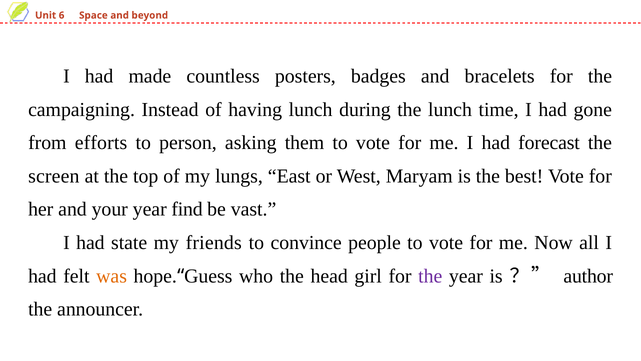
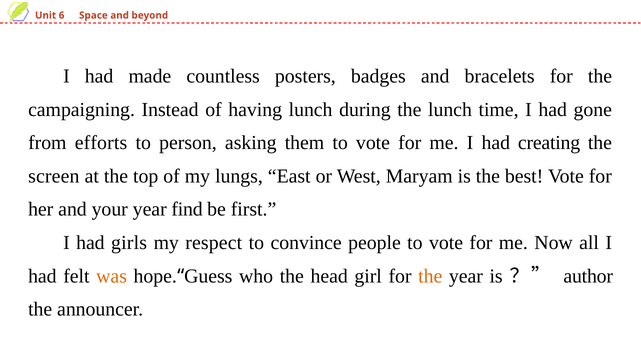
forecast: forecast -> creating
vast: vast -> first
state: state -> girls
friends: friends -> respect
the at (430, 276) colour: purple -> orange
